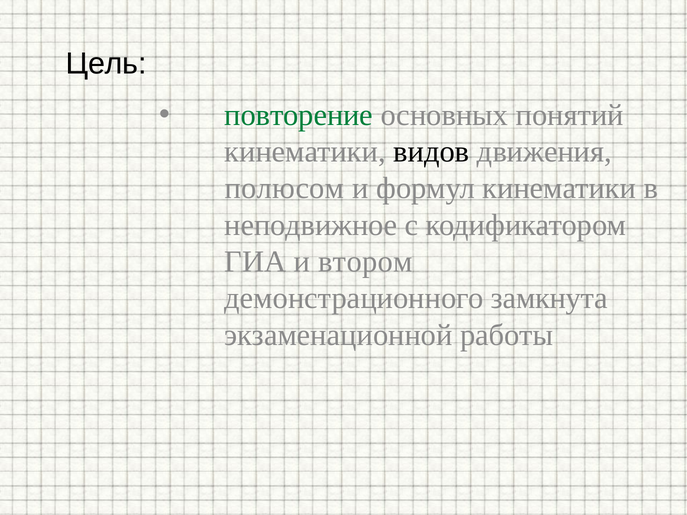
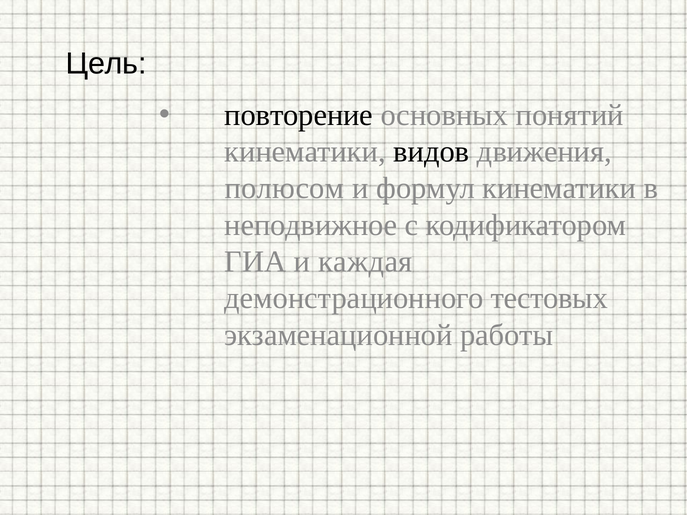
повторение colour: green -> black
втором: втором -> каждая
замкнута: замкнута -> тестовых
